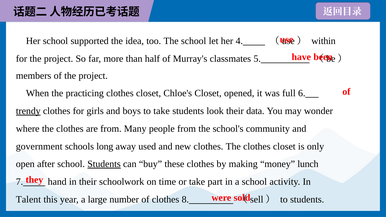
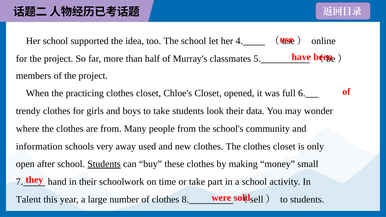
within: within -> online
trendy underline: present -> none
government: government -> information
long: long -> very
lunch: lunch -> small
